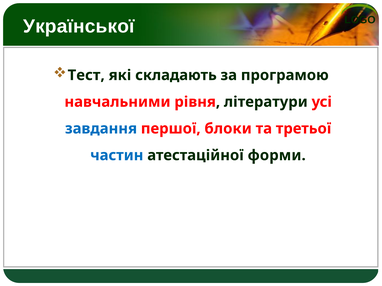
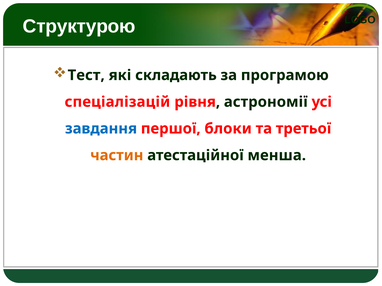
Української: Української -> Структурою
навчальними: навчальними -> спеціалізацій
літератури: літератури -> астрономії
частин colour: blue -> orange
форми: форми -> менша
